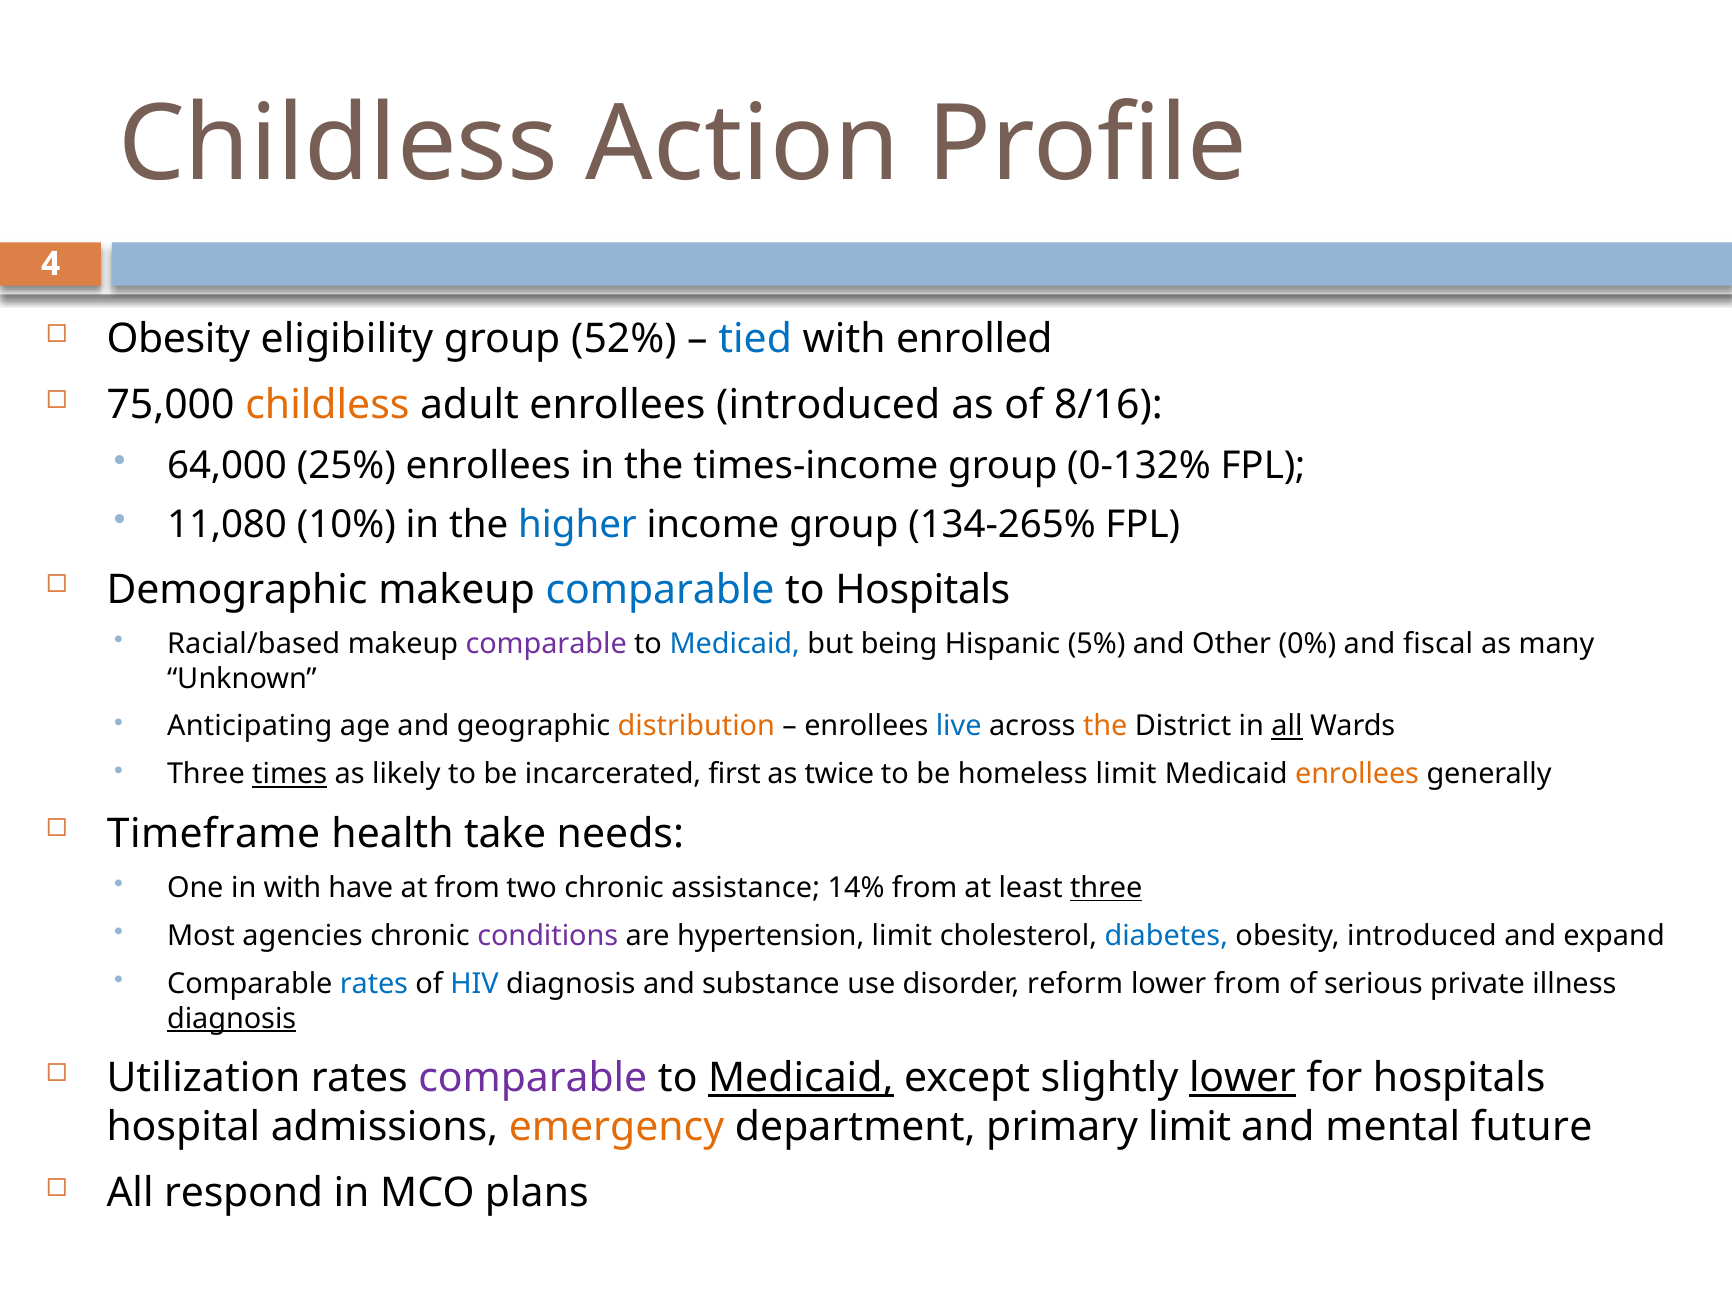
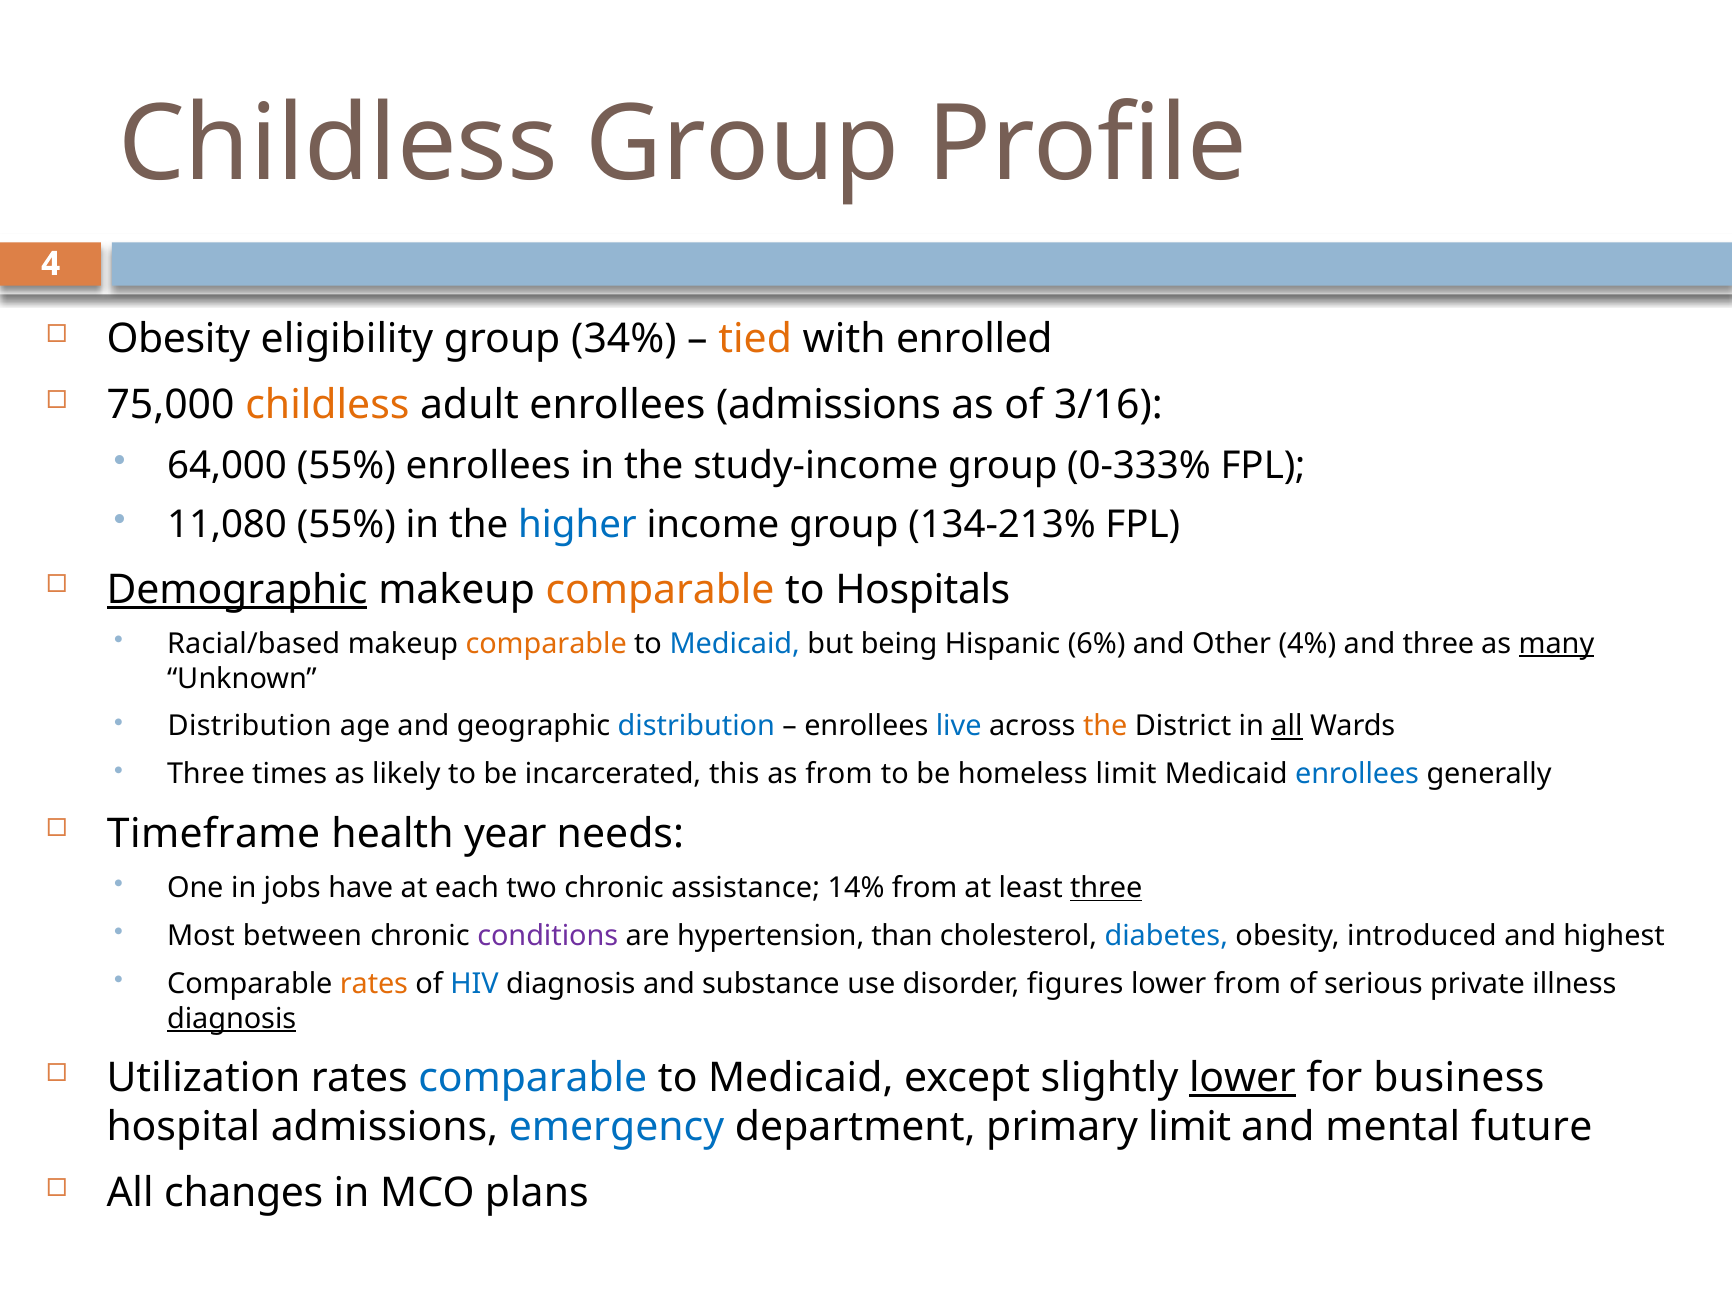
Childless Action: Action -> Group
52%: 52% -> 34%
tied colour: blue -> orange
enrollees introduced: introduced -> admissions
8/16: 8/16 -> 3/16
64,000 25%: 25% -> 55%
times-income: times-income -> study-income
0-132%: 0-132% -> 0-333%
11,080 10%: 10% -> 55%
134-265%: 134-265% -> 134-213%
Demographic underline: none -> present
comparable at (660, 590) colour: blue -> orange
comparable at (546, 644) colour: purple -> orange
5%: 5% -> 6%
0%: 0% -> 4%
and fiscal: fiscal -> three
many underline: none -> present
Anticipating at (250, 726): Anticipating -> Distribution
distribution at (696, 726) colour: orange -> blue
times underline: present -> none
first: first -> this
as twice: twice -> from
enrollees at (1357, 774) colour: orange -> blue
take: take -> year
in with: with -> jobs
at from: from -> each
agencies: agencies -> between
hypertension limit: limit -> than
expand: expand -> highest
rates at (374, 984) colour: blue -> orange
reform: reform -> figures
comparable at (533, 1078) colour: purple -> blue
Medicaid at (801, 1078) underline: present -> none
for hospitals: hospitals -> business
emergency colour: orange -> blue
respond: respond -> changes
